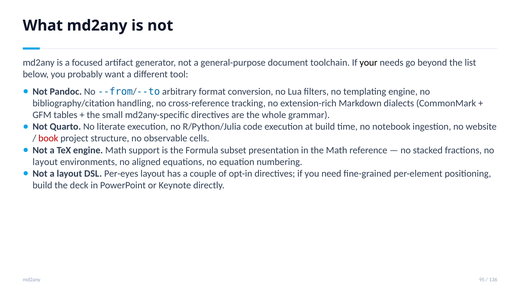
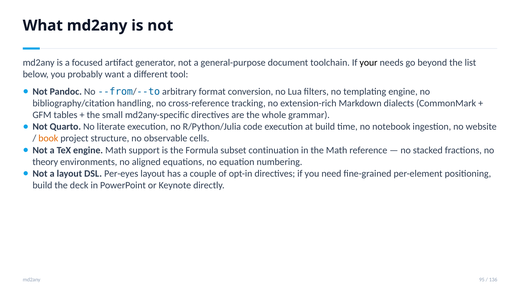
book colour: red -> orange
presentation: presentation -> continuation
layout at (45, 162): layout -> theory
